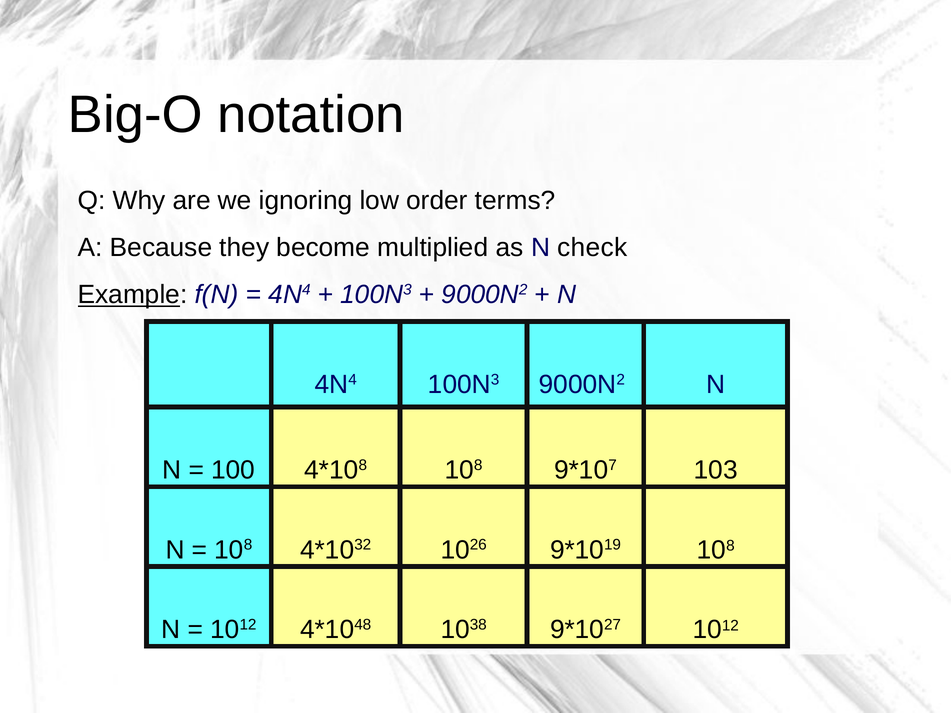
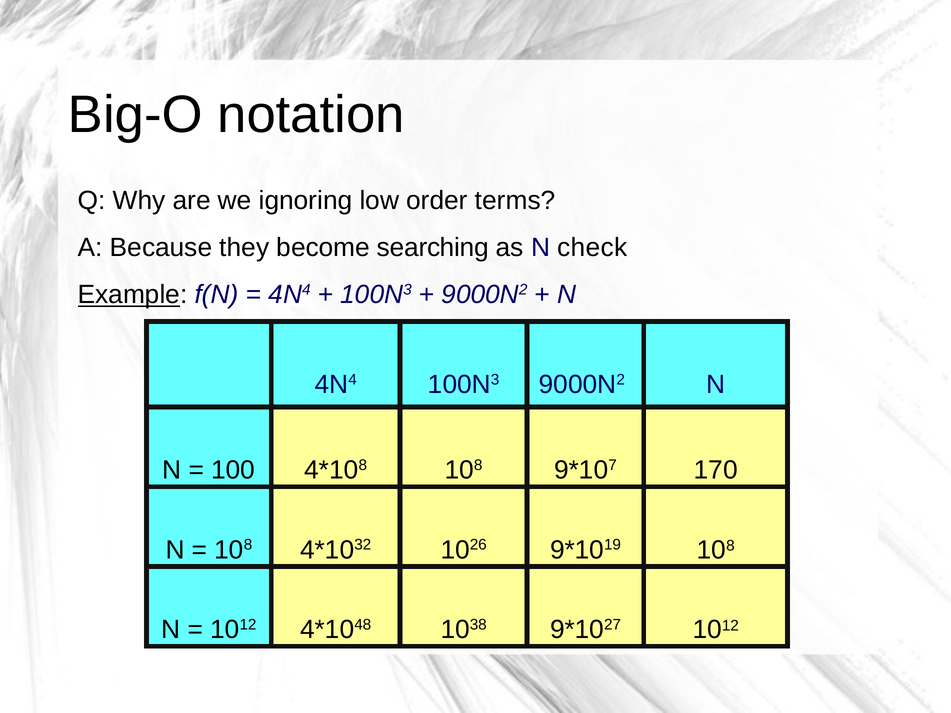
multiplied: multiplied -> searching
103: 103 -> 170
